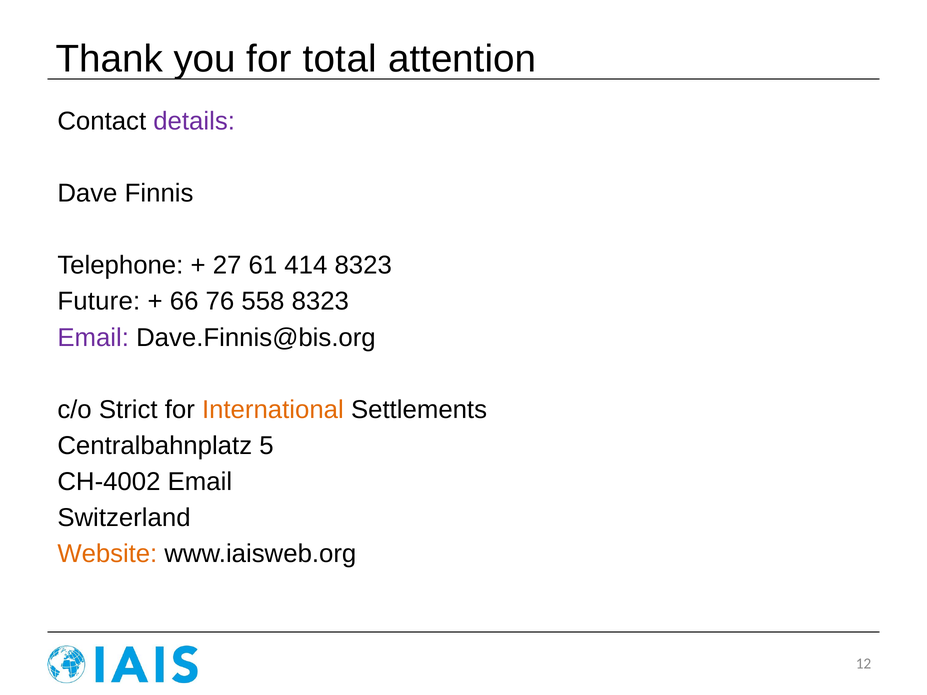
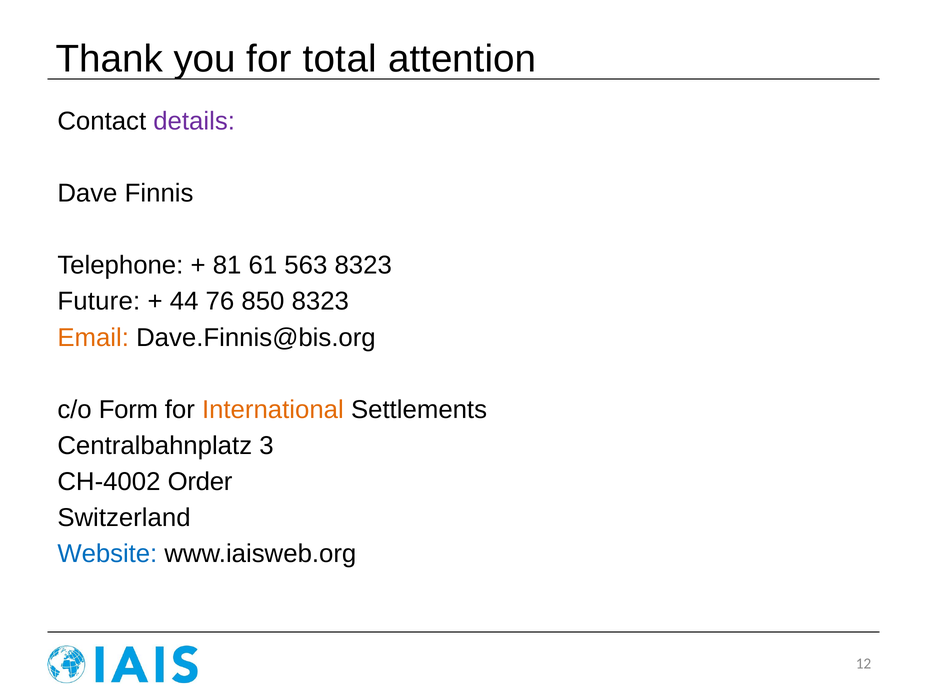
27: 27 -> 81
414: 414 -> 563
66: 66 -> 44
558: 558 -> 850
Email at (93, 338) colour: purple -> orange
Strict: Strict -> Form
5: 5 -> 3
CH-4002 Email: Email -> Order
Website colour: orange -> blue
